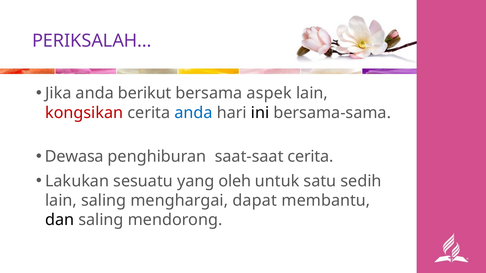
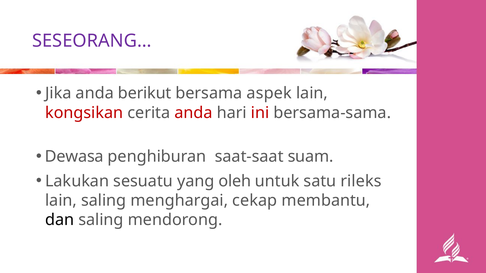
PERIKSALAH…: PERIKSALAH… -> SESEORANG…
anda at (193, 113) colour: blue -> red
ini colour: black -> red
saat-saat cerita: cerita -> suam
sedih: sedih -> rileks
dapat: dapat -> cekap
